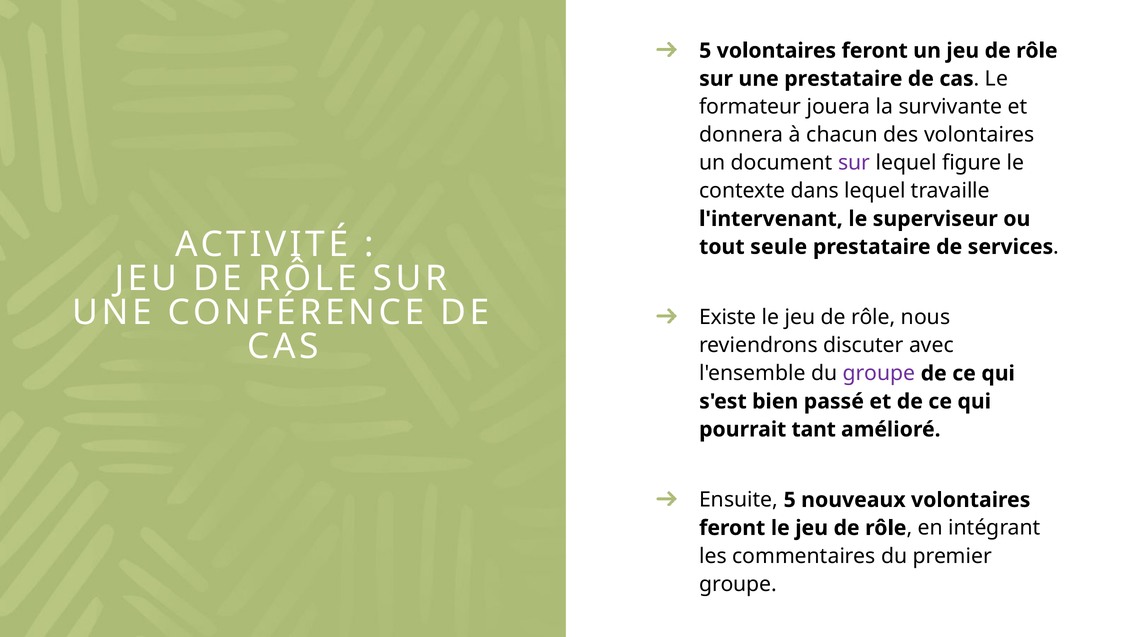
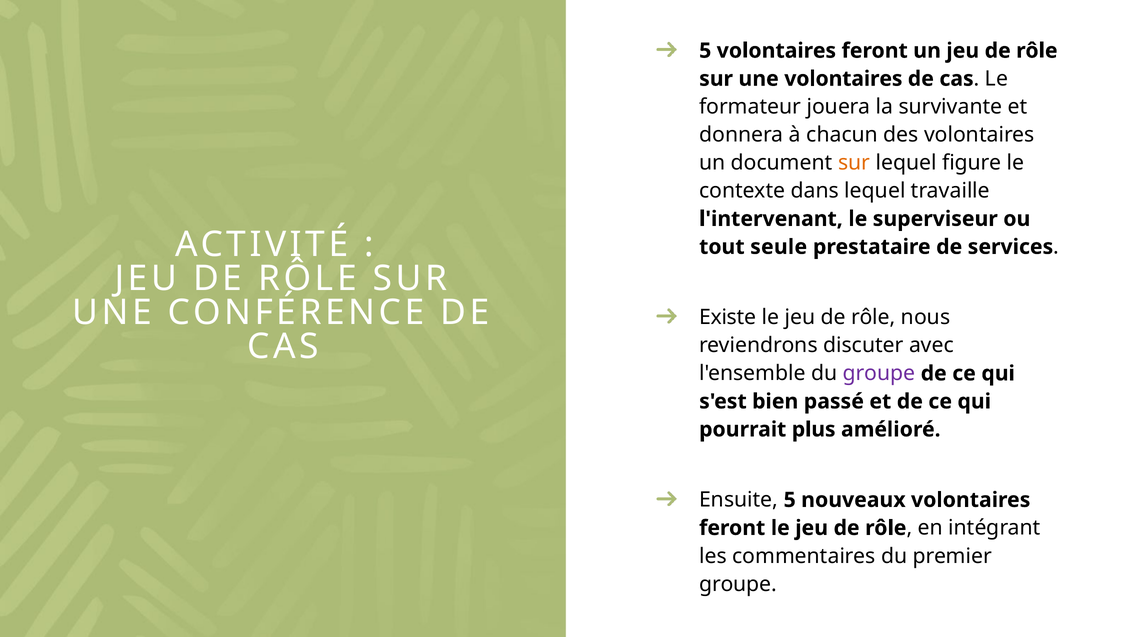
une prestataire: prestataire -> volontaires
sur at (854, 163) colour: purple -> orange
tant: tant -> plus
